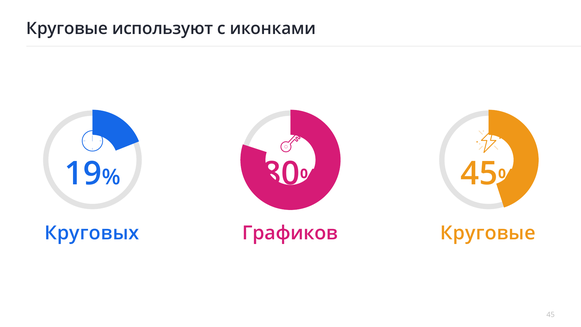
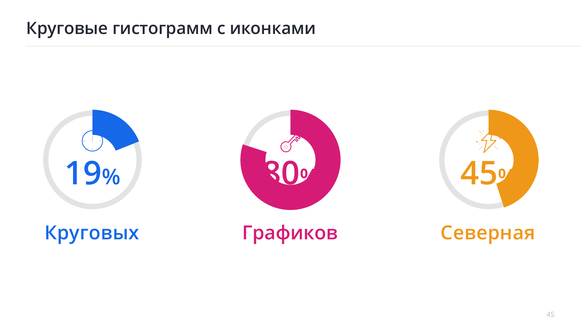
используют: используют -> гистограмм
Круговые at (488, 233): Круговые -> Северная
